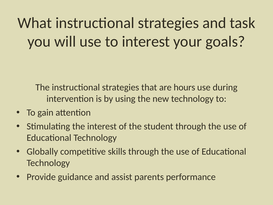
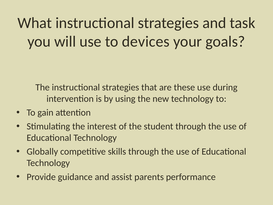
to interest: interest -> devices
hours: hours -> these
